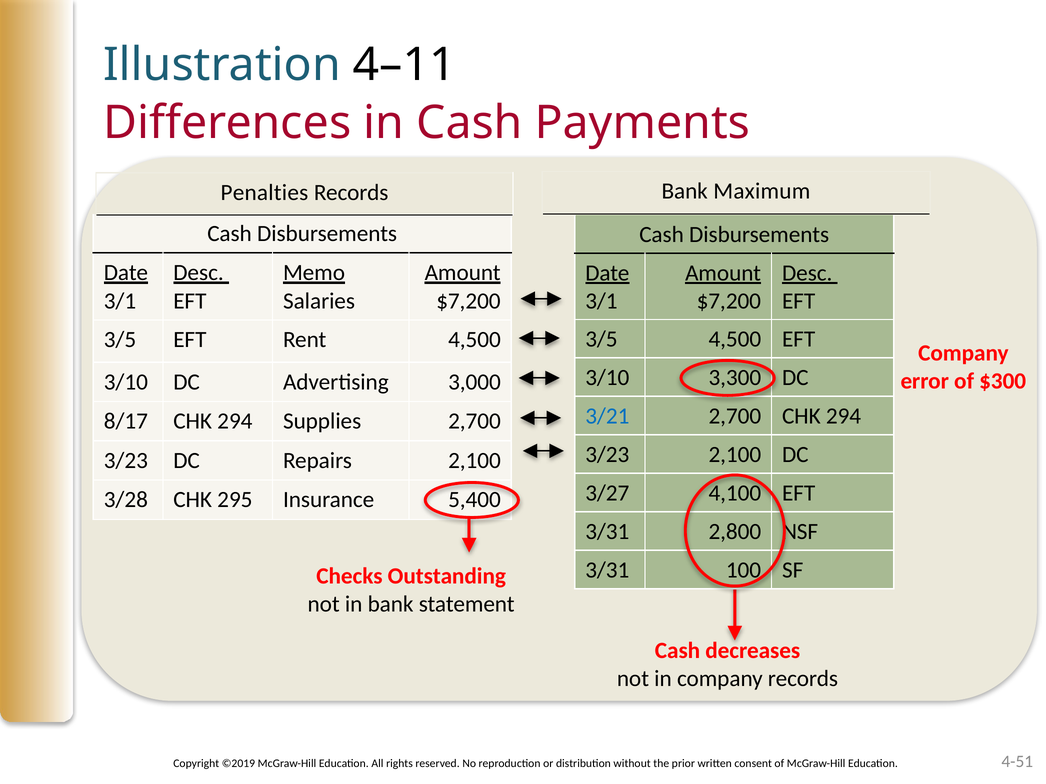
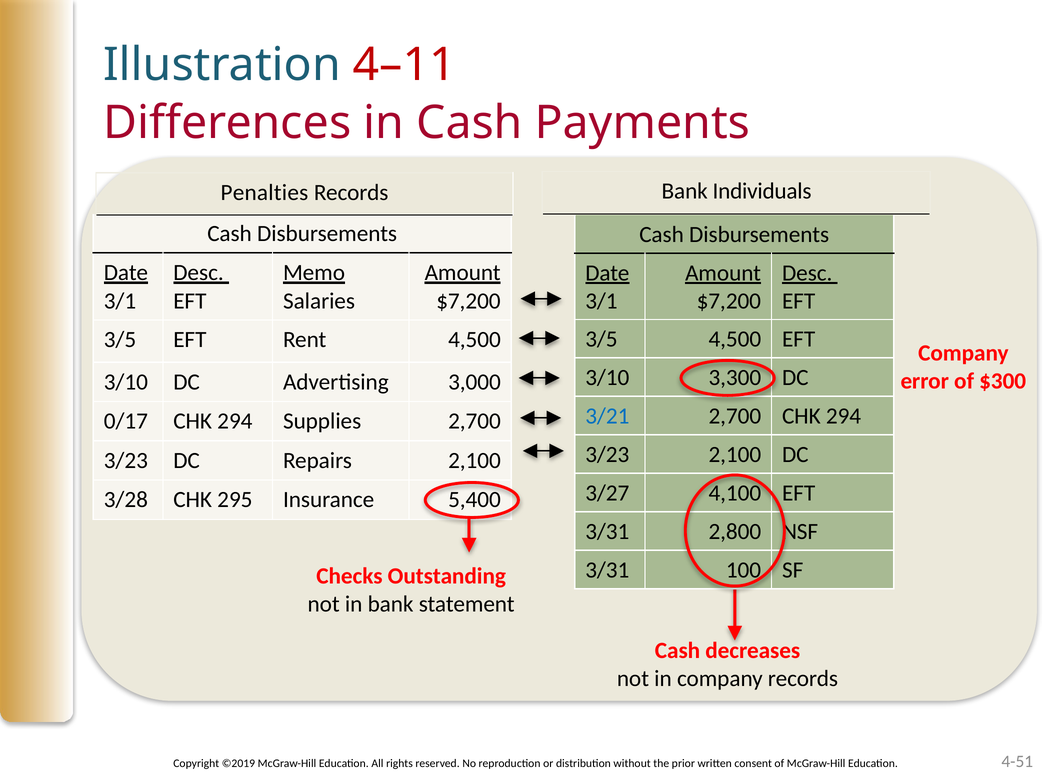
4–11 colour: black -> red
Maximum: Maximum -> Individuals
8/17: 8/17 -> 0/17
